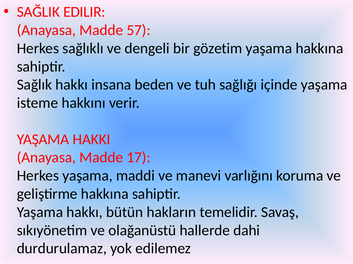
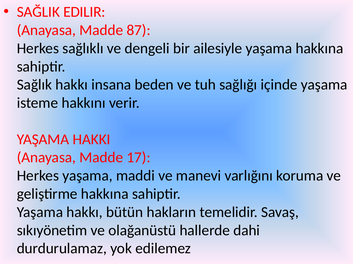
57: 57 -> 87
gözetim: gözetim -> ailesiyle
